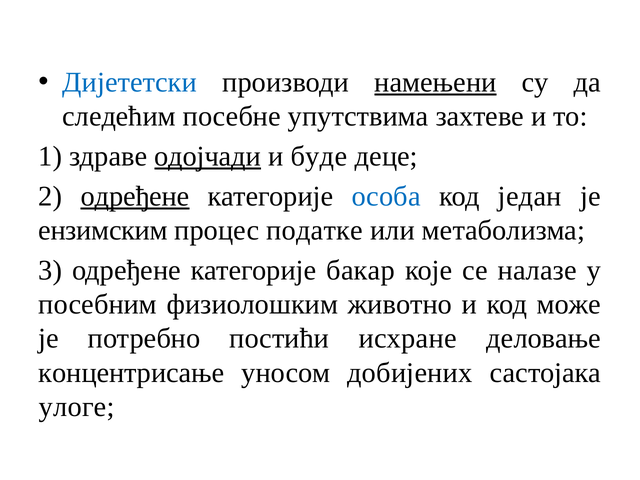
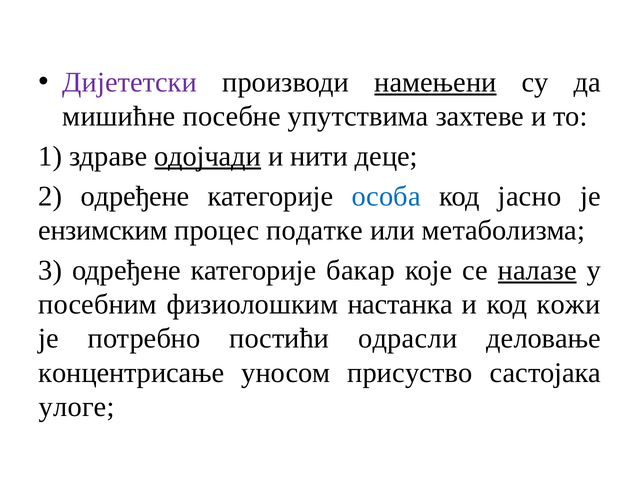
Дијететски colour: blue -> purple
следећим: следећим -> мишићне
буде: буде -> нити
одређене at (135, 196) underline: present -> none
један: један -> јасно
налазе underline: none -> present
животно: животно -> настанка
може: може -> кожи
исхране: исхране -> одрасли
добијених: добијених -> присуство
